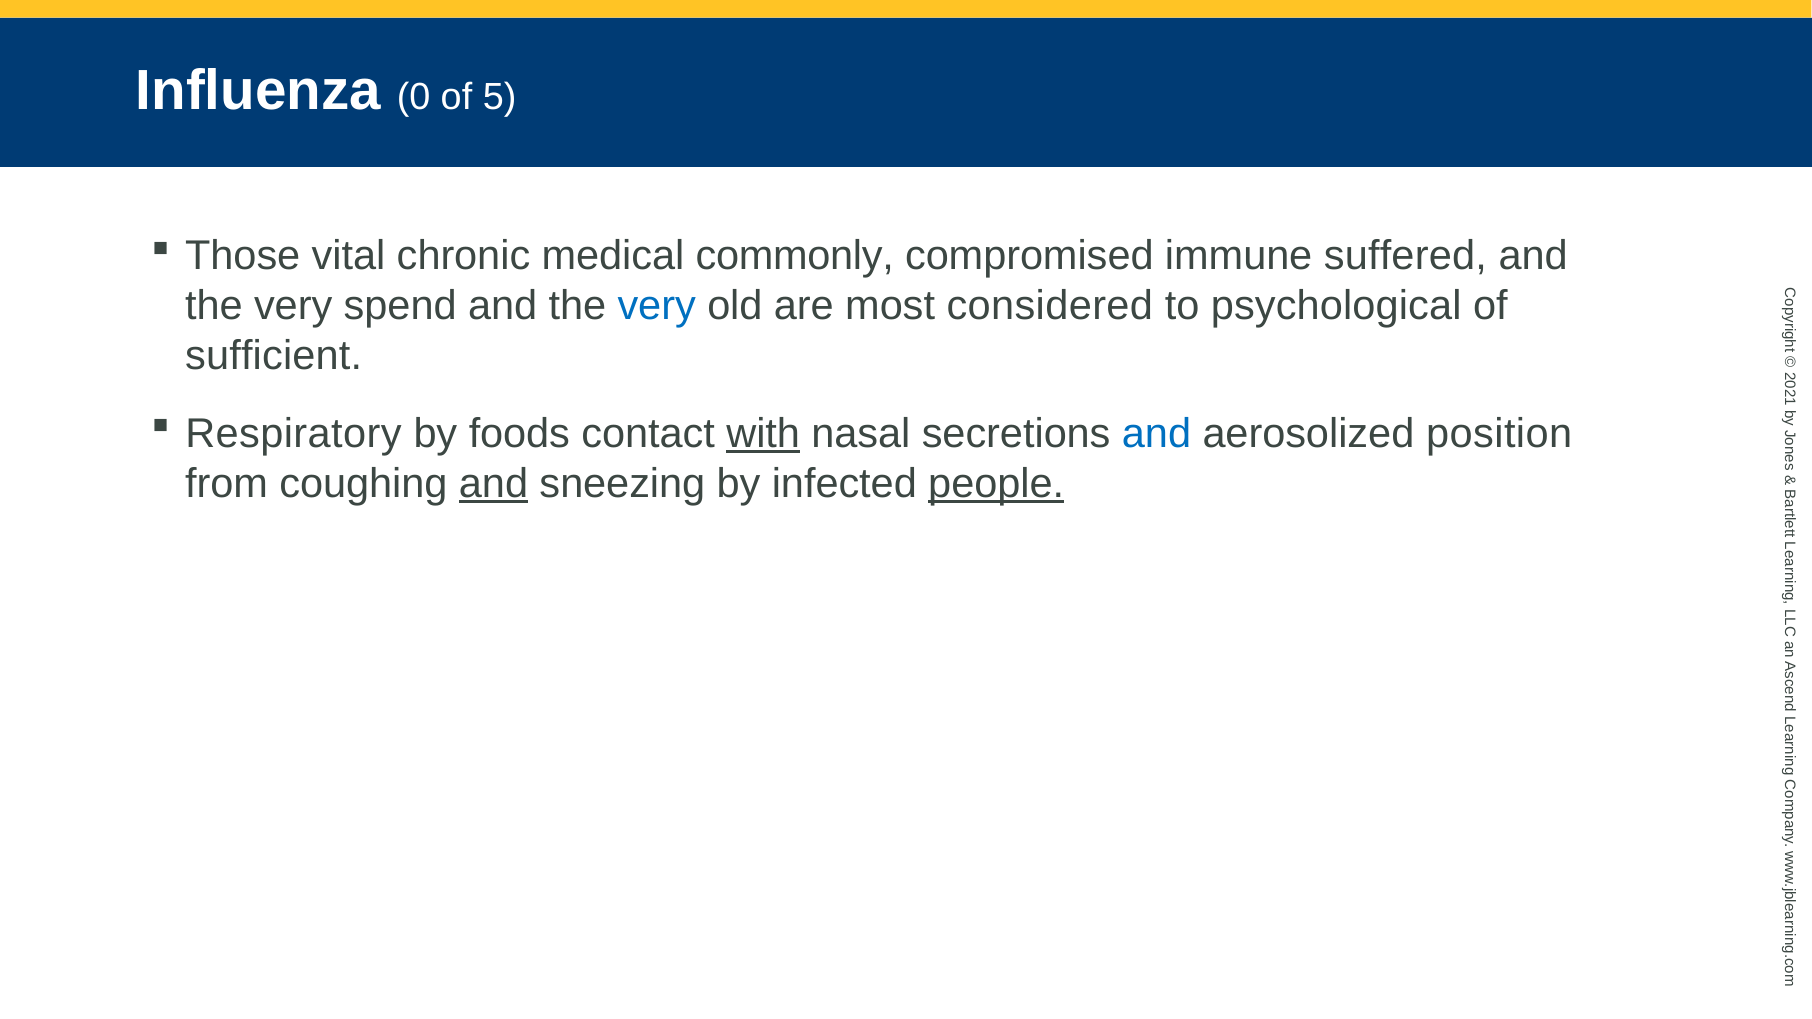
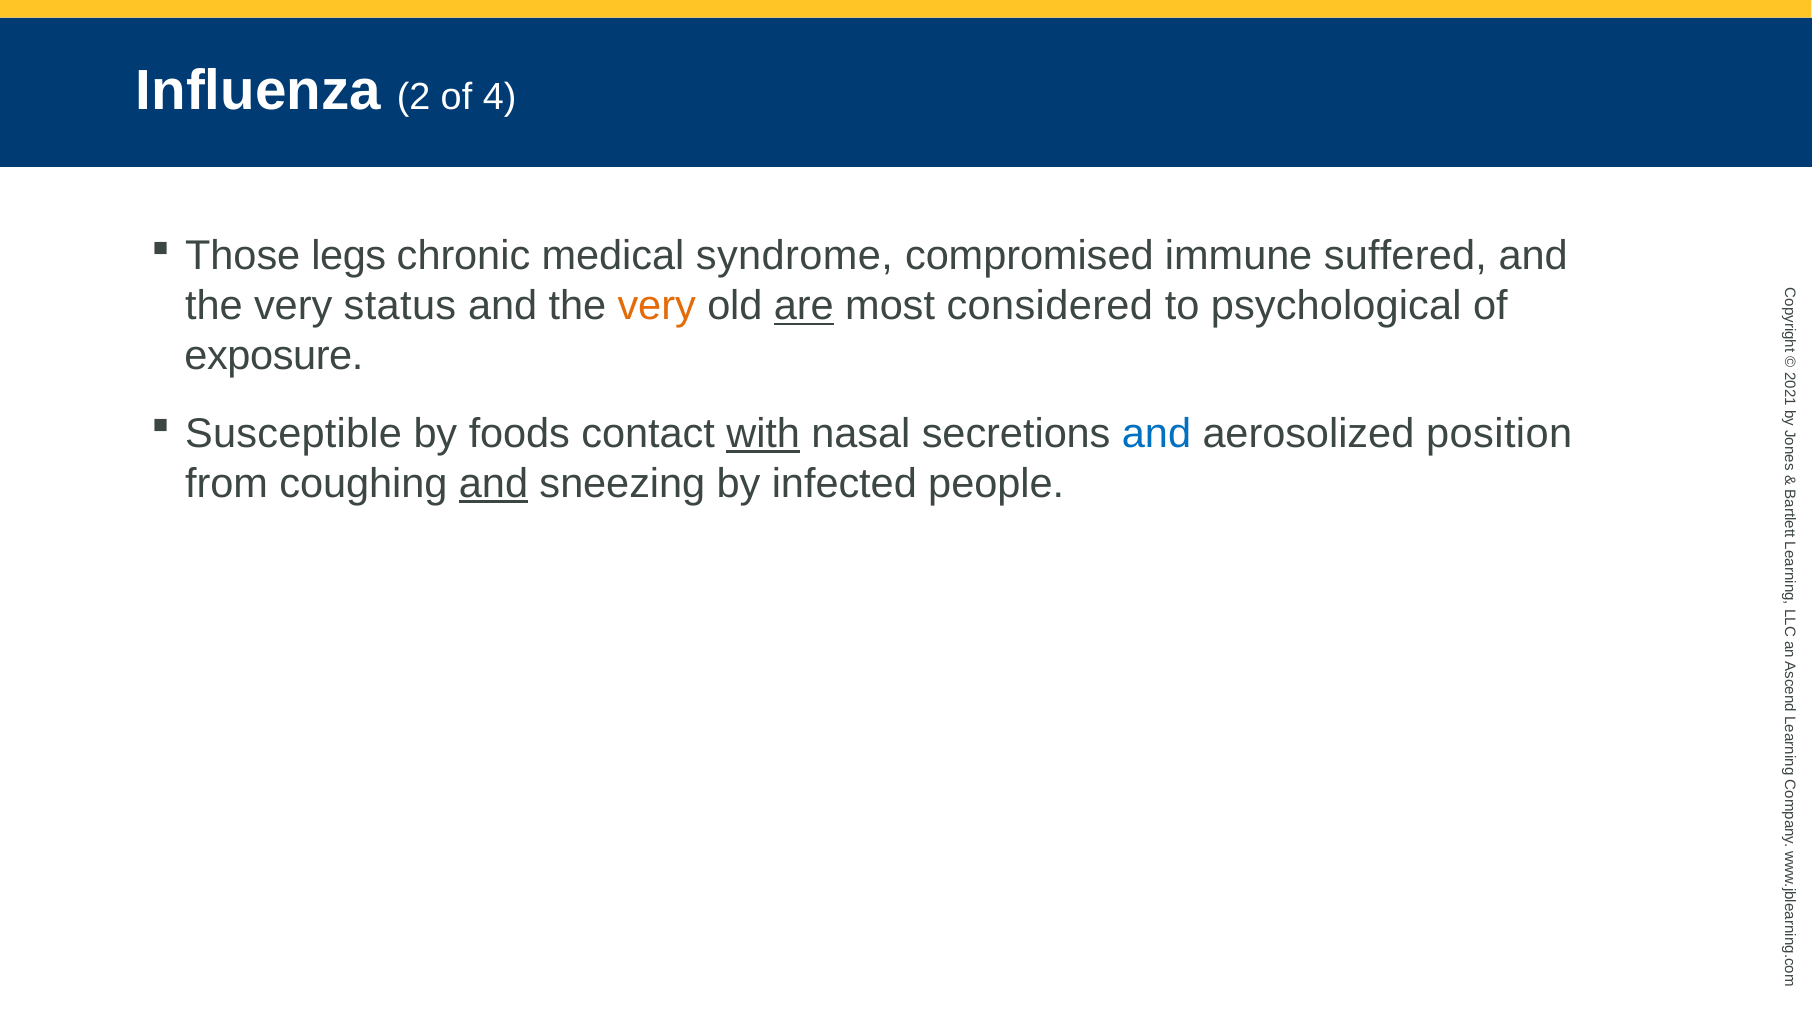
Influenza 0: 0 -> 2
5: 5 -> 4
vital: vital -> legs
commonly: commonly -> syndrome
spend: spend -> status
very at (657, 306) colour: blue -> orange
are underline: none -> present
sufficient: sufficient -> exposure
Respiratory: Respiratory -> Susceptible
people underline: present -> none
